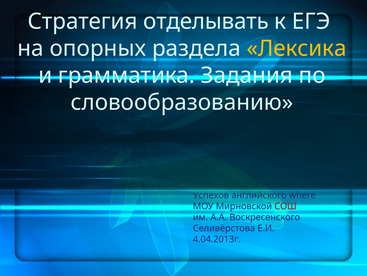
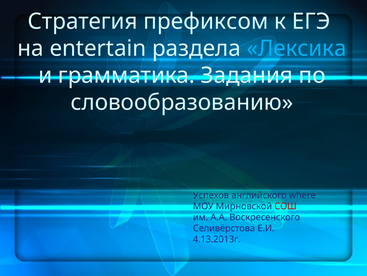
отделывать: отделывать -> префиксом
опорных: опорных -> entertain
Лексика colour: yellow -> light blue
4.04.2013г: 4.04.2013г -> 4.13.2013г
